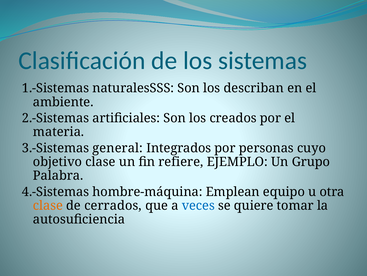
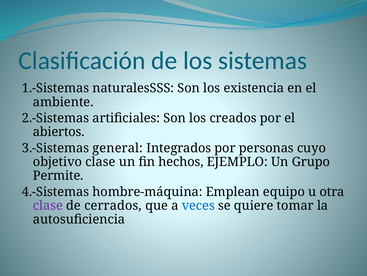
describan: describan -> existencia
materia: materia -> abiertos
refiere: refiere -> hechos
Palabra: Palabra -> Permite
clase at (48, 205) colour: orange -> purple
